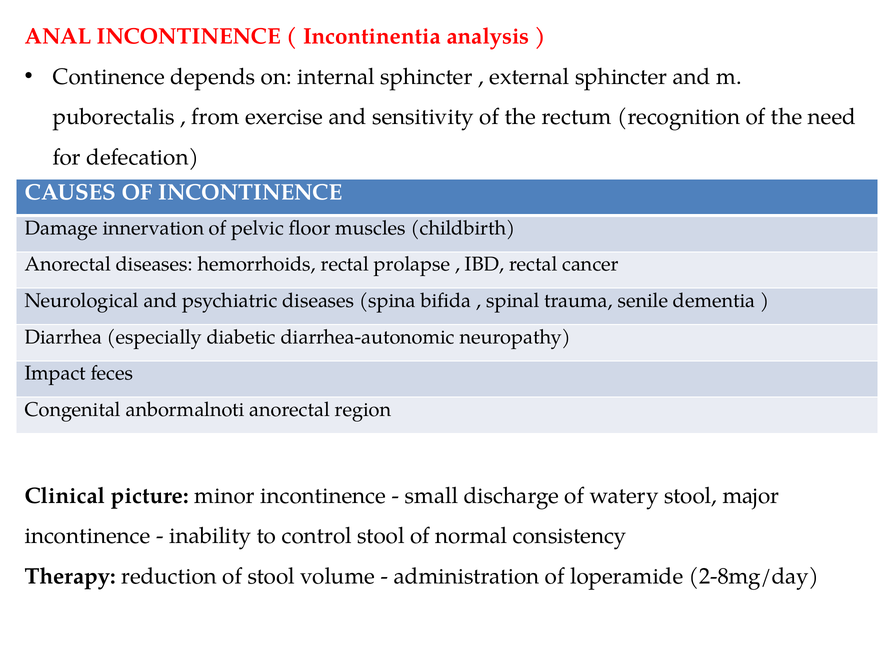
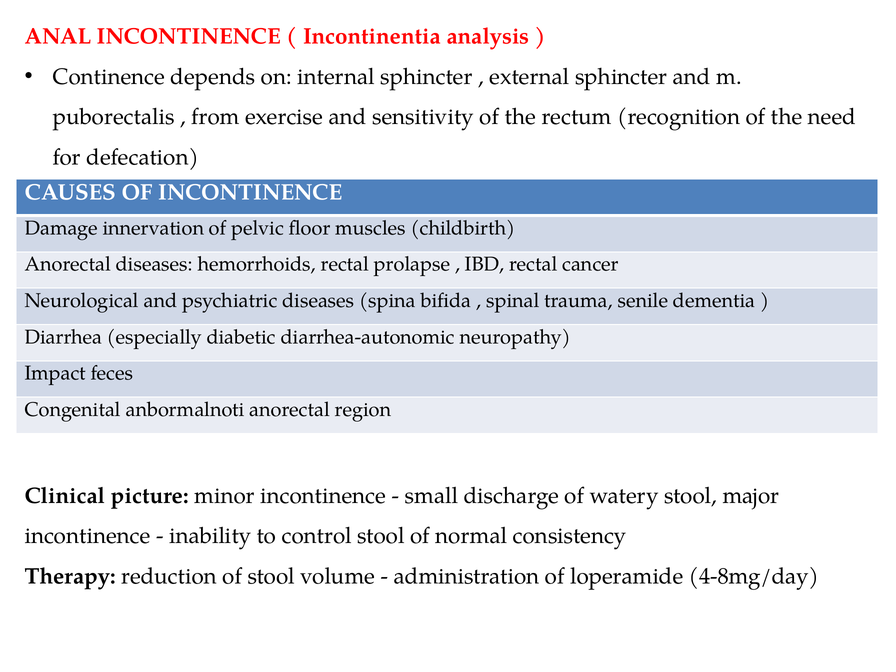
2-8mg/day: 2-8mg/day -> 4-8mg/day
